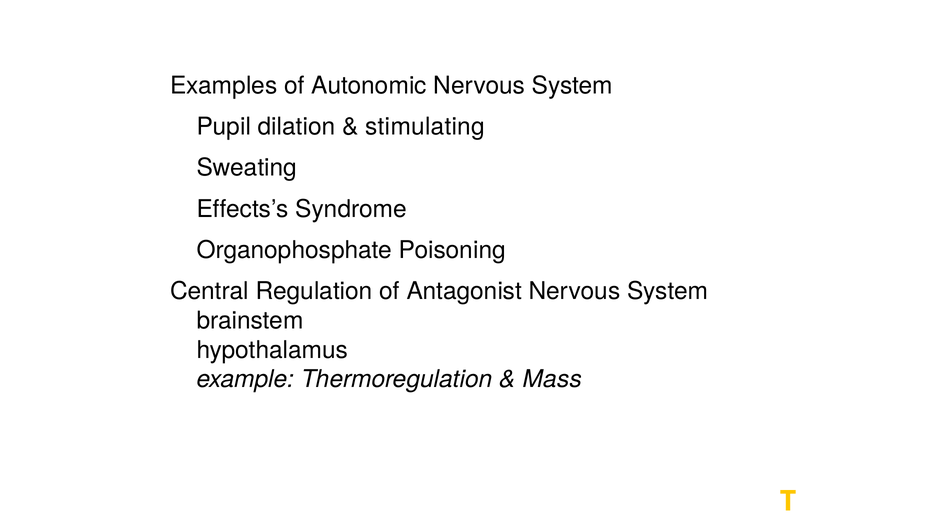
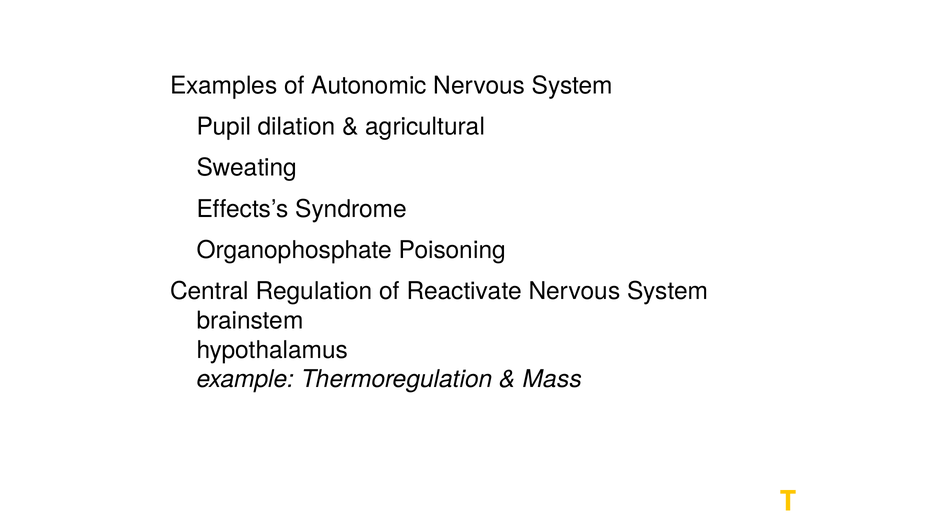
stimulating: stimulating -> agricultural
Antagonist: Antagonist -> Reactivate
